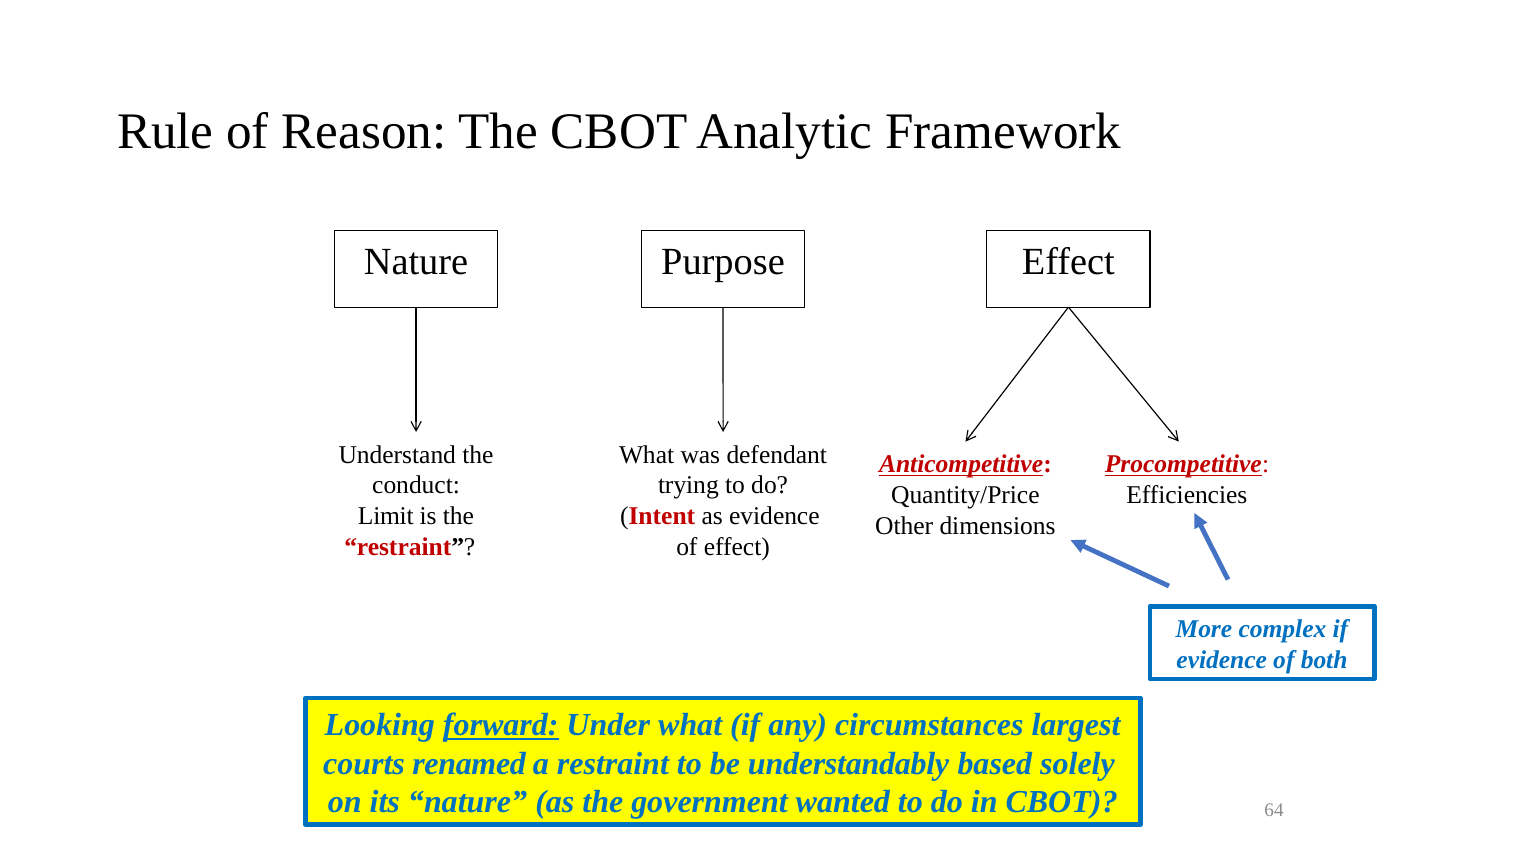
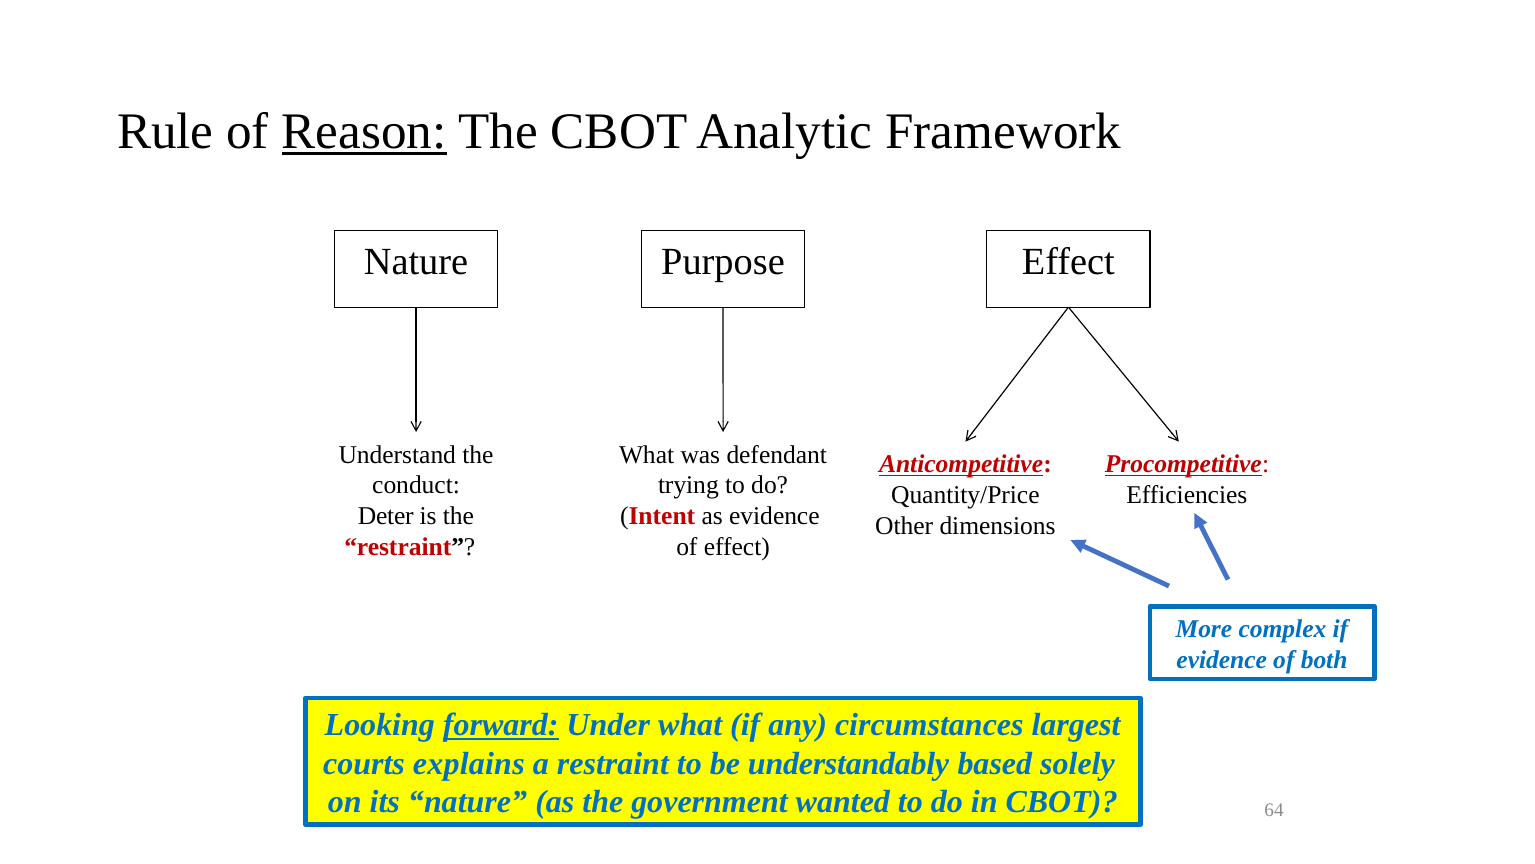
Reason underline: none -> present
Limit: Limit -> Deter
renamed: renamed -> explains
